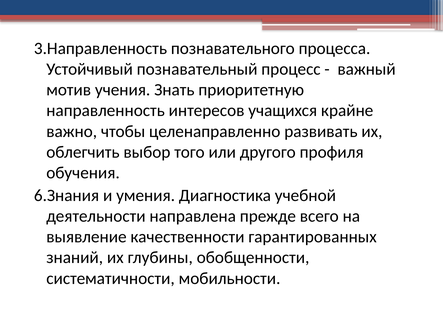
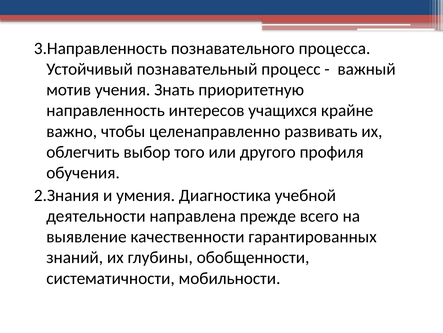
6.Знания: 6.Знания -> 2.Знания
